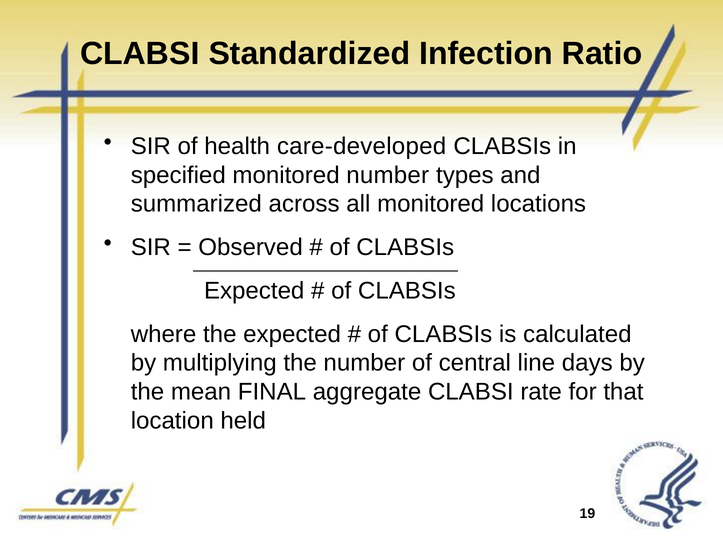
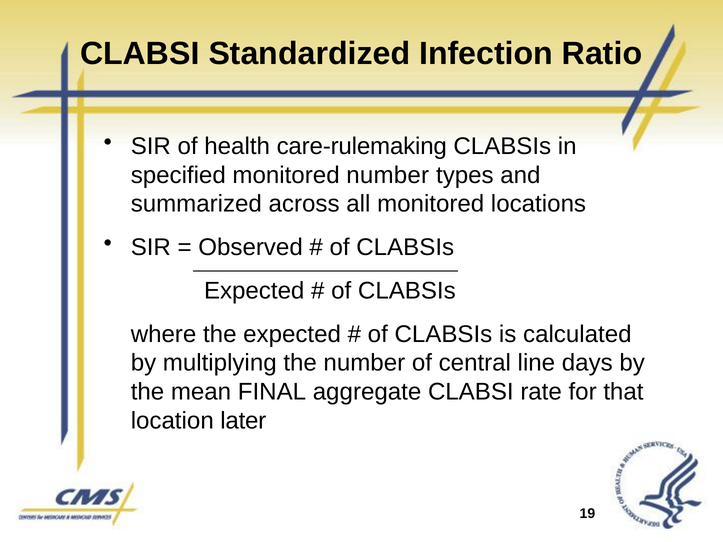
care-developed: care-developed -> care-rulemaking
held: held -> later
